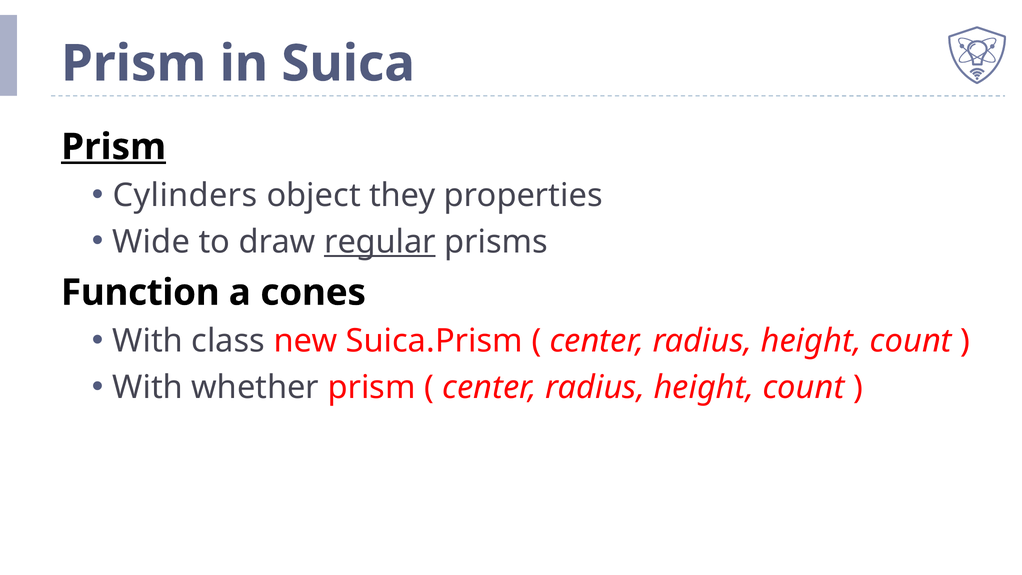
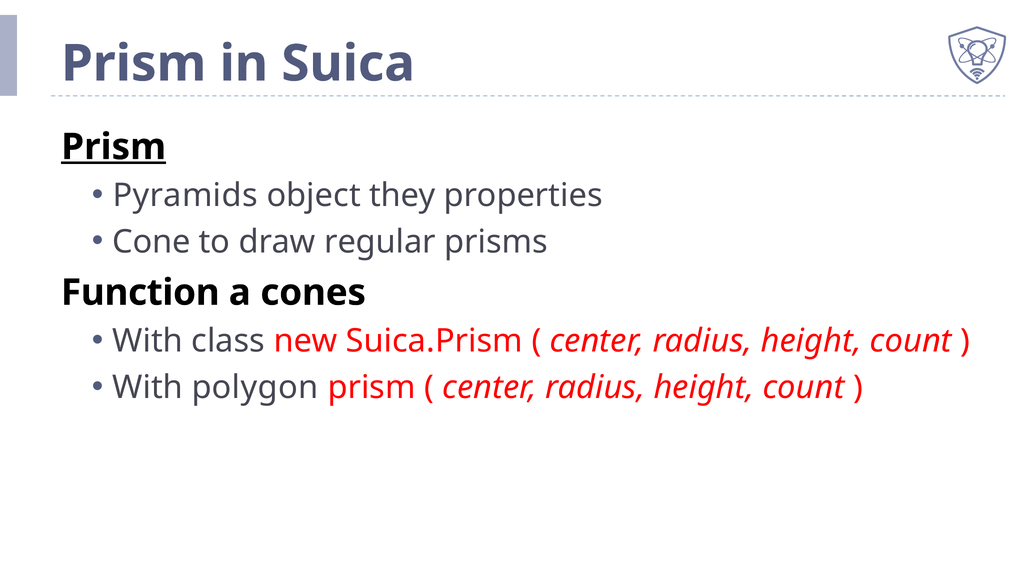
Cylinders: Cylinders -> Pyramids
Wide: Wide -> Cone
regular underline: present -> none
whether: whether -> polygon
